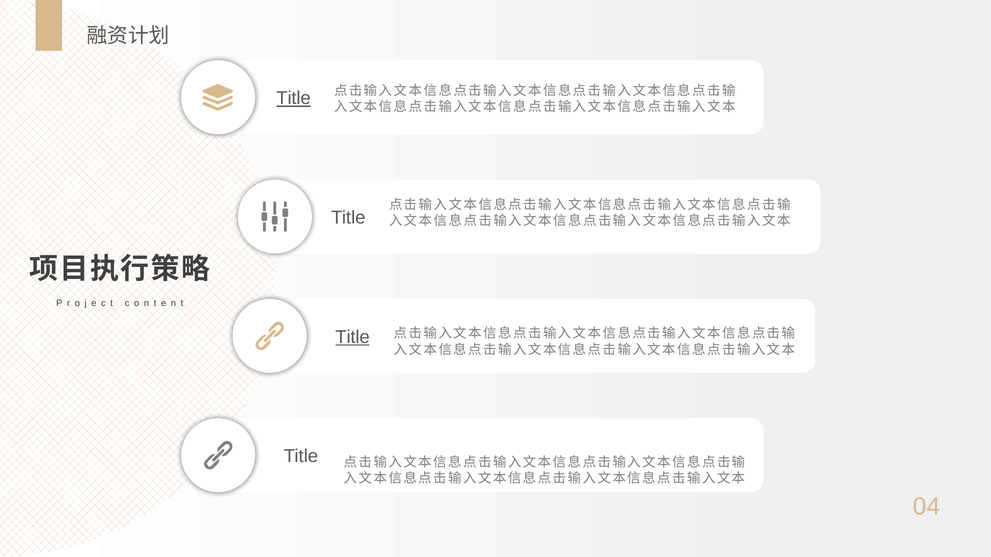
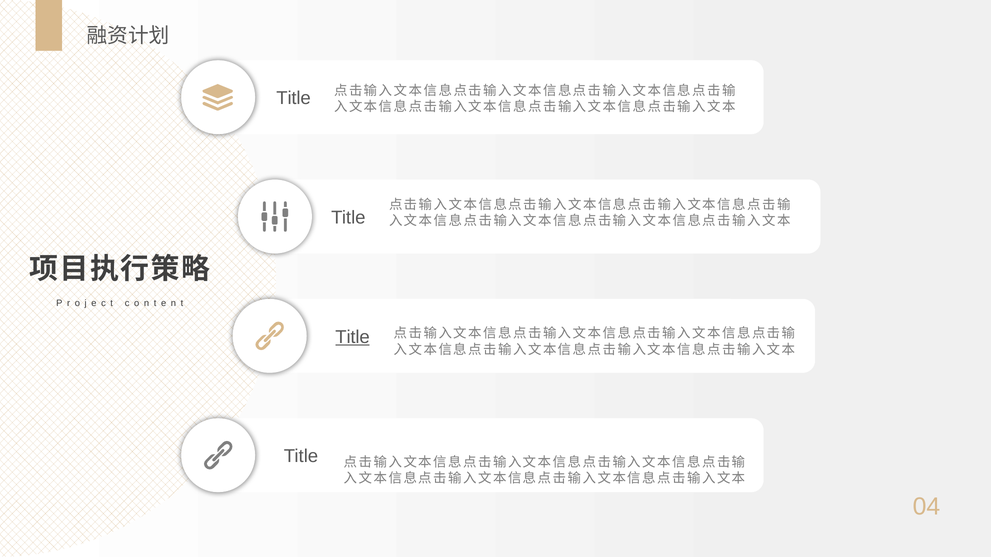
Title at (294, 98) underline: present -> none
